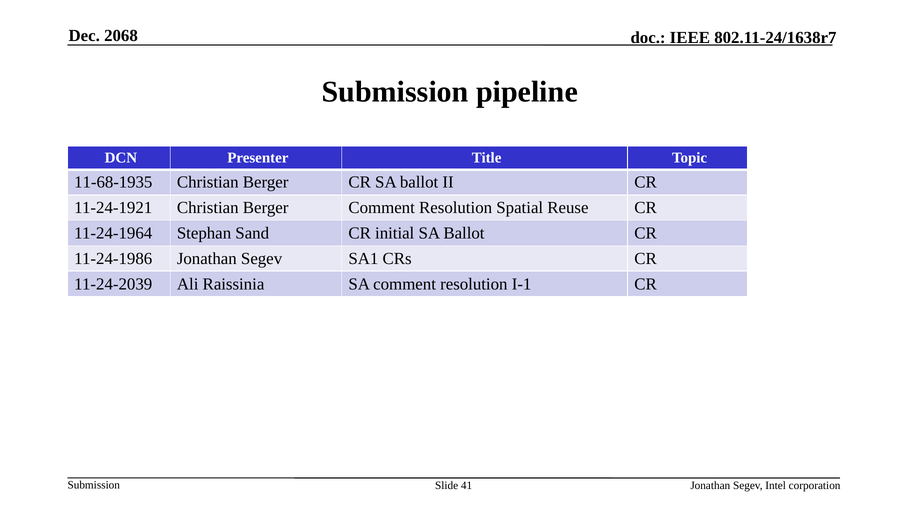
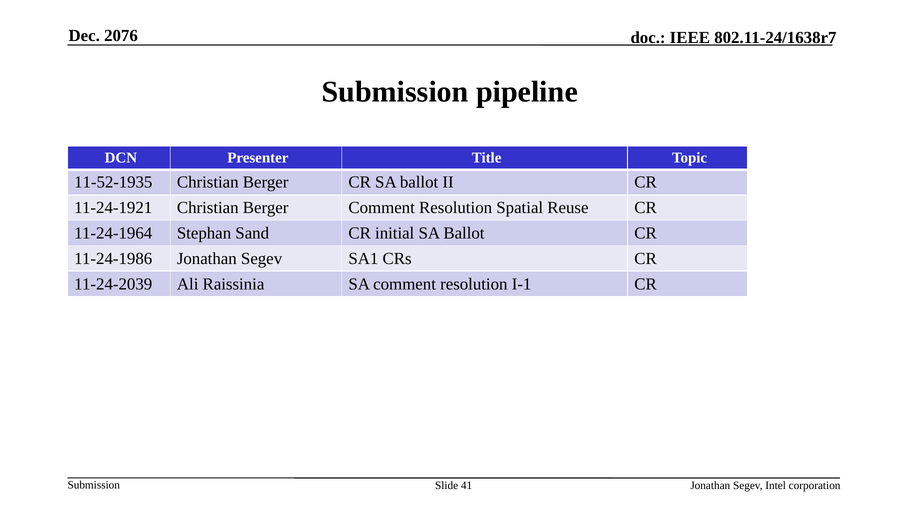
2068: 2068 -> 2076
11-68-1935: 11-68-1935 -> 11-52-1935
